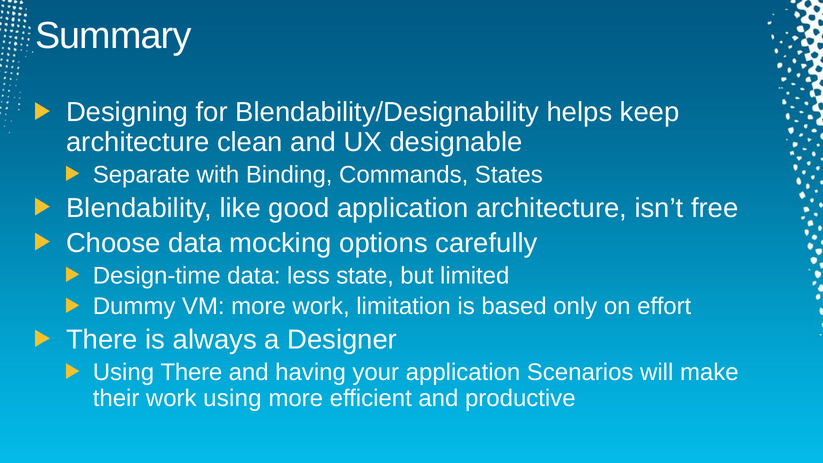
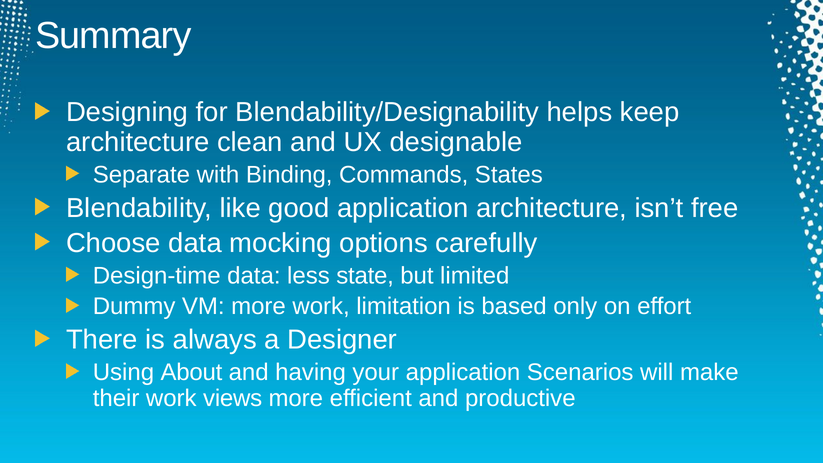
Using There: There -> About
work using: using -> views
